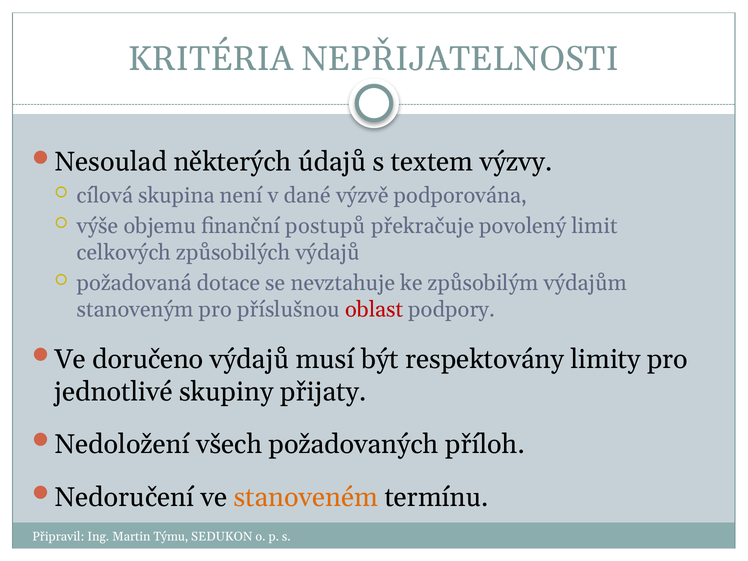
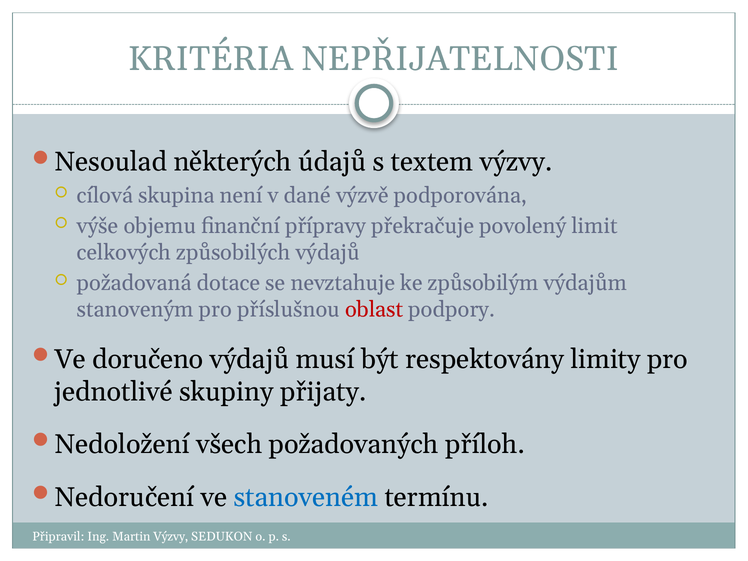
postupů: postupů -> přípravy
stanoveném colour: orange -> blue
Martin Týmu: Týmu -> Výzvy
